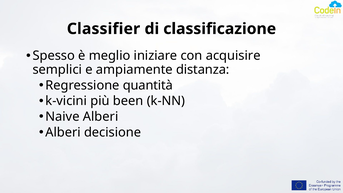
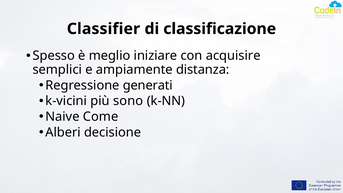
quantità: quantità -> generati
been: been -> sono
Naive Alberi: Alberi -> Come
